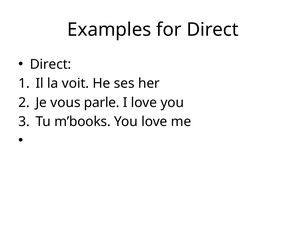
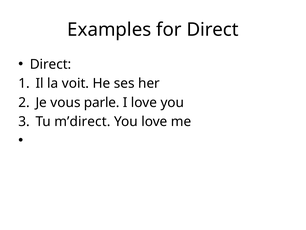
m’books: m’books -> m’direct
